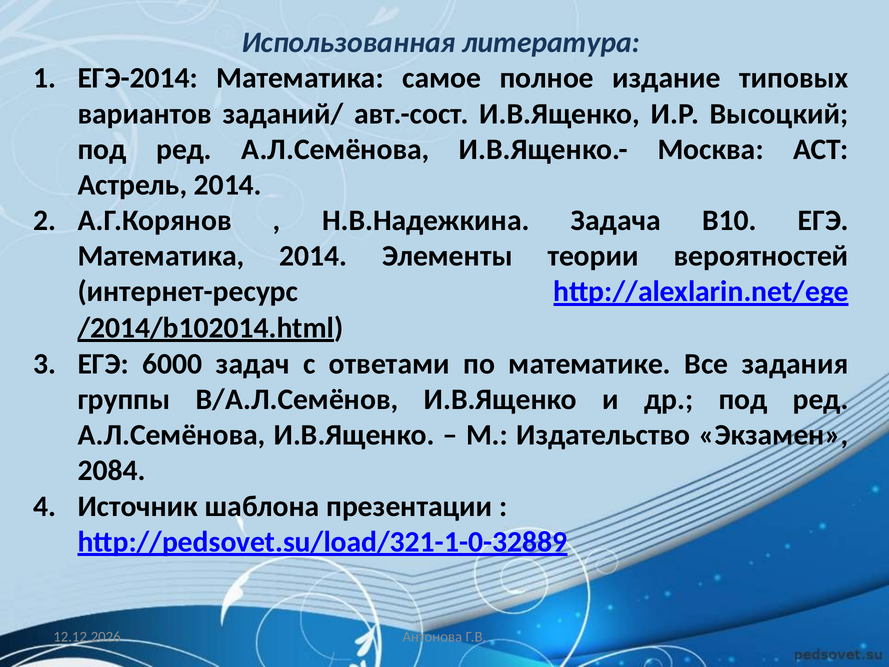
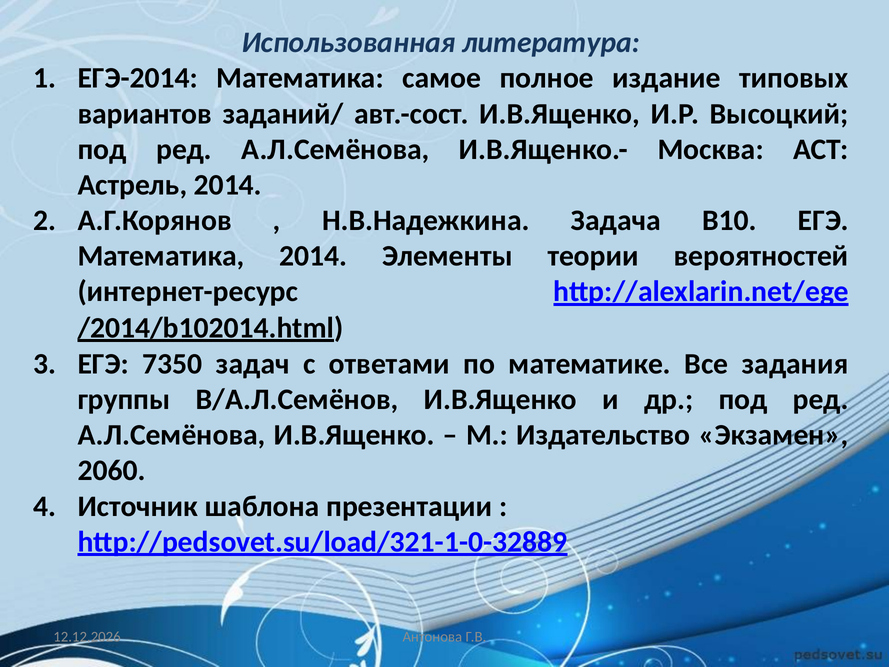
6000: 6000 -> 7350
2084: 2084 -> 2060
